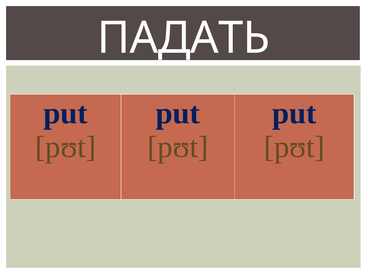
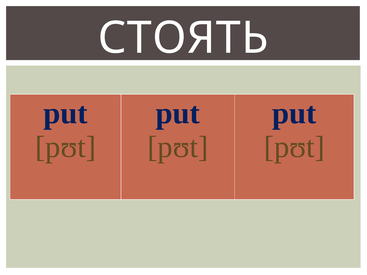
ПАДАТЬ: ПАДАТЬ -> СТОЯТЬ
